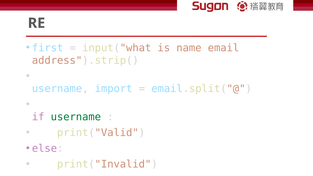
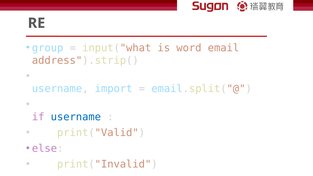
first: first -> group
name: name -> word
username at (76, 117) colour: green -> blue
